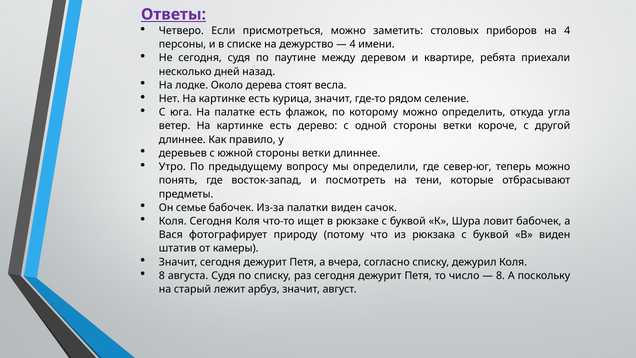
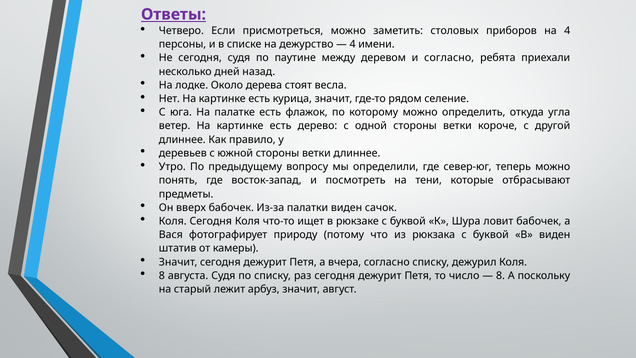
и квартире: квартире -> согласно
семье: семье -> вверх
